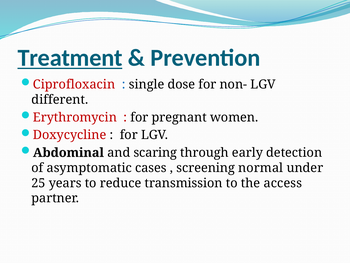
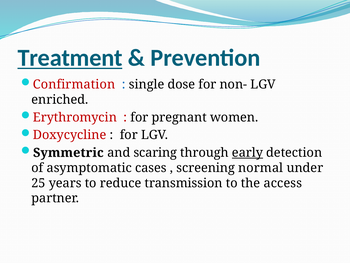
Ciprofloxacin: Ciprofloxacin -> Confirmation
different: different -> enriched
Abdominal: Abdominal -> Symmetric
early underline: none -> present
